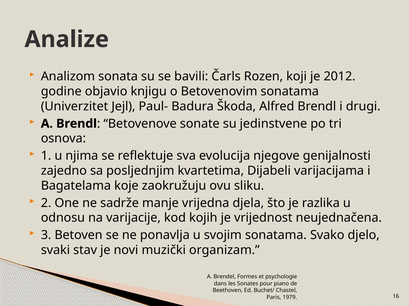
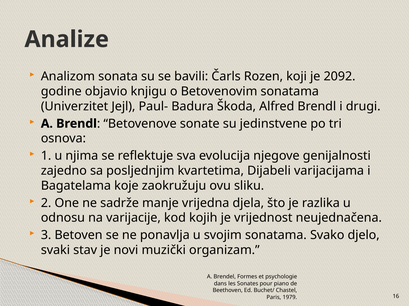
2012: 2012 -> 2092
